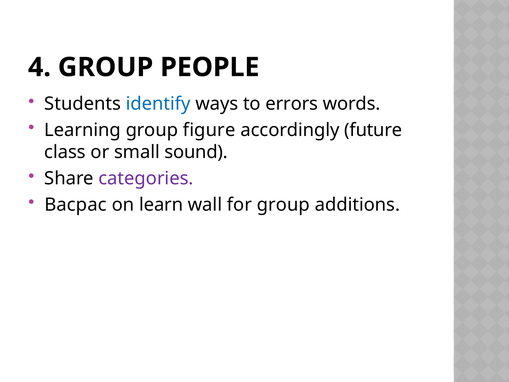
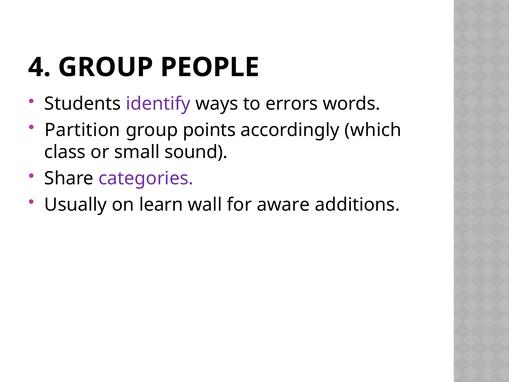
identify colour: blue -> purple
Learning: Learning -> Partition
figure: figure -> points
future: future -> which
Bacpac: Bacpac -> Usually
for group: group -> aware
